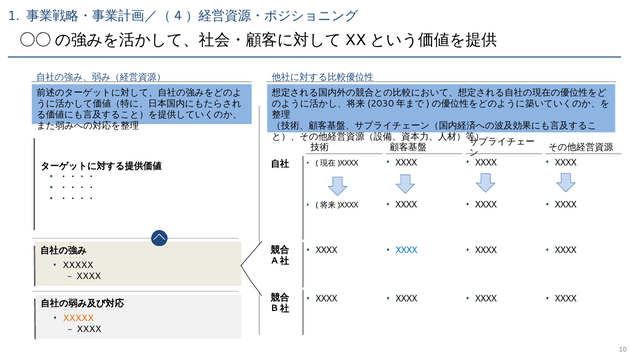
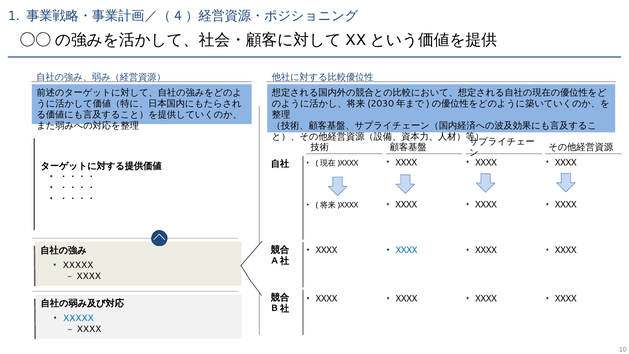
XXXXX at (78, 318) colour: orange -> blue
